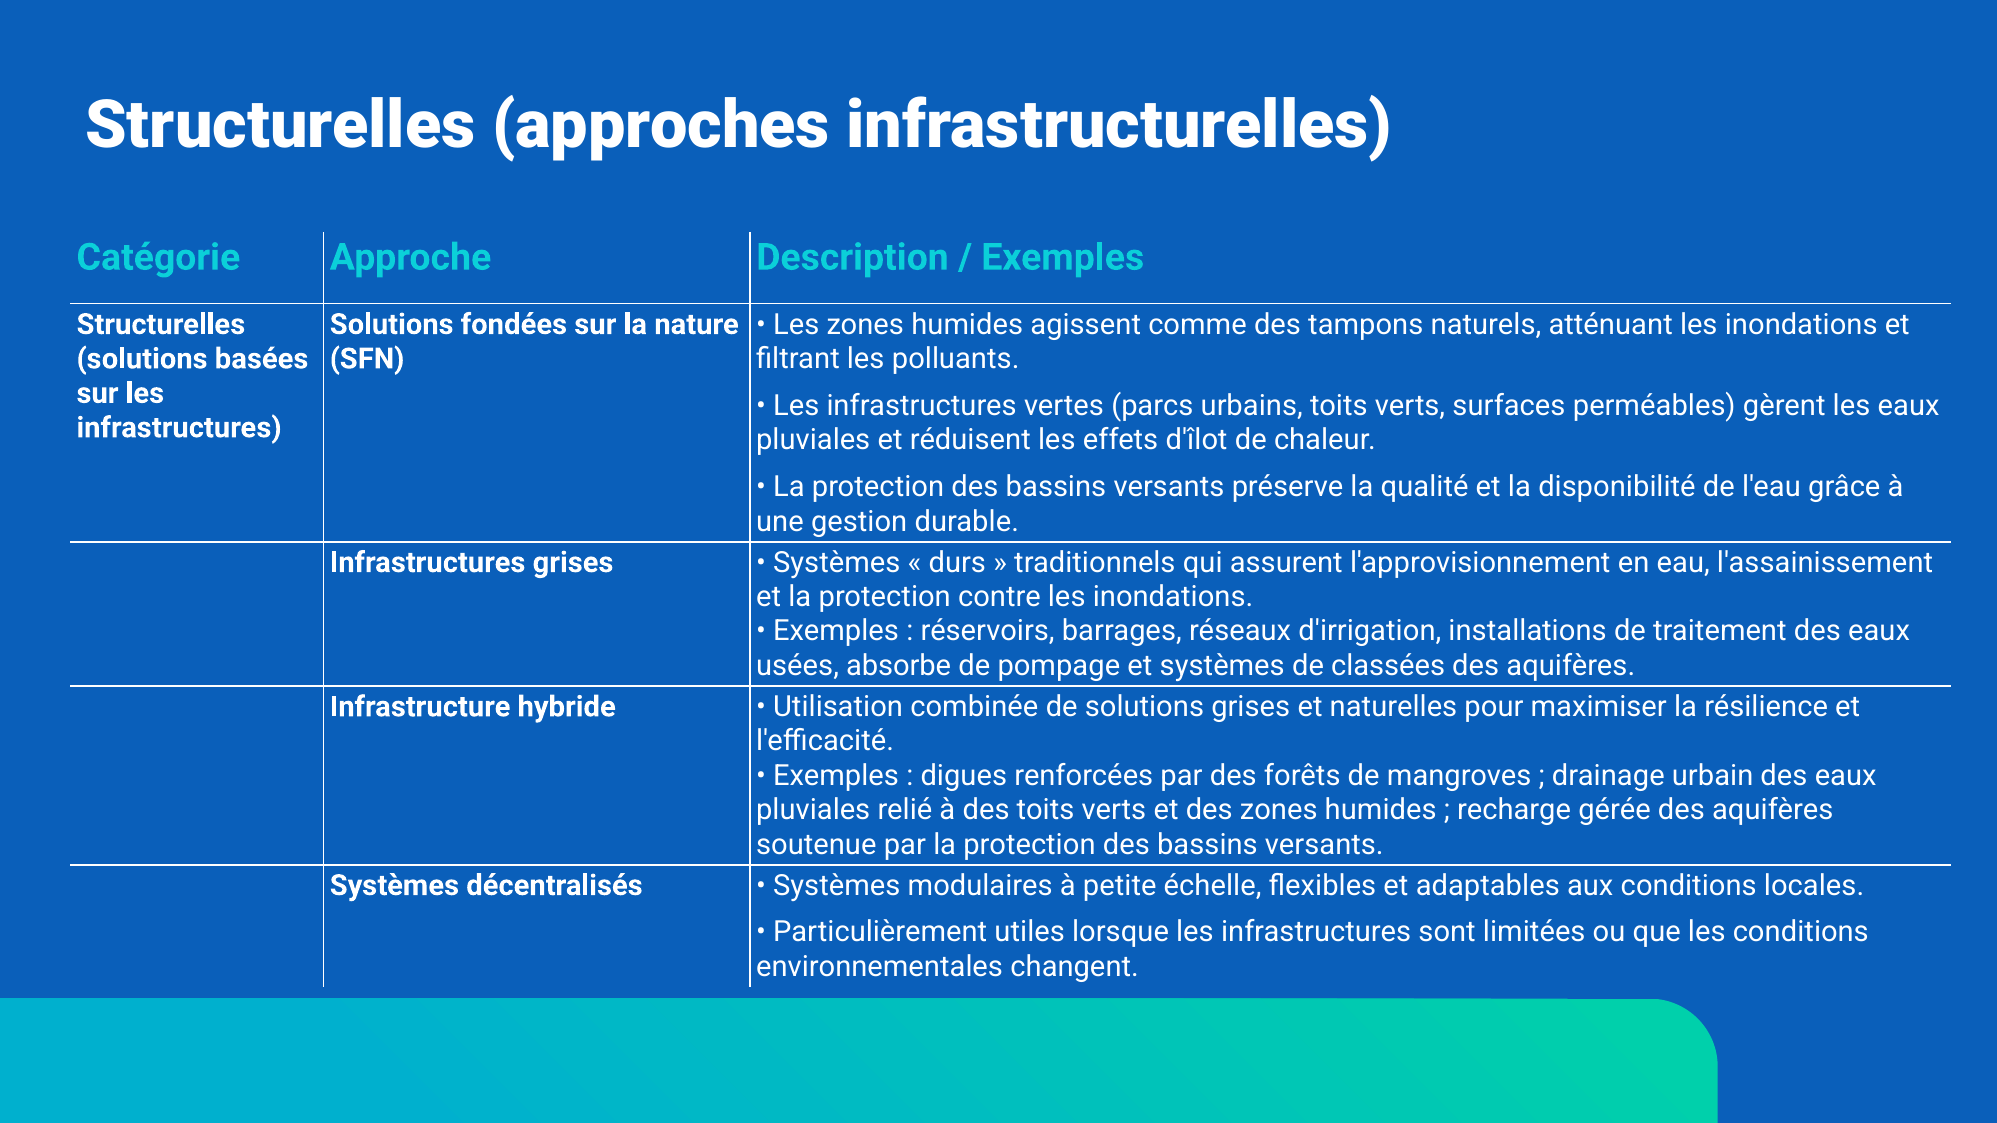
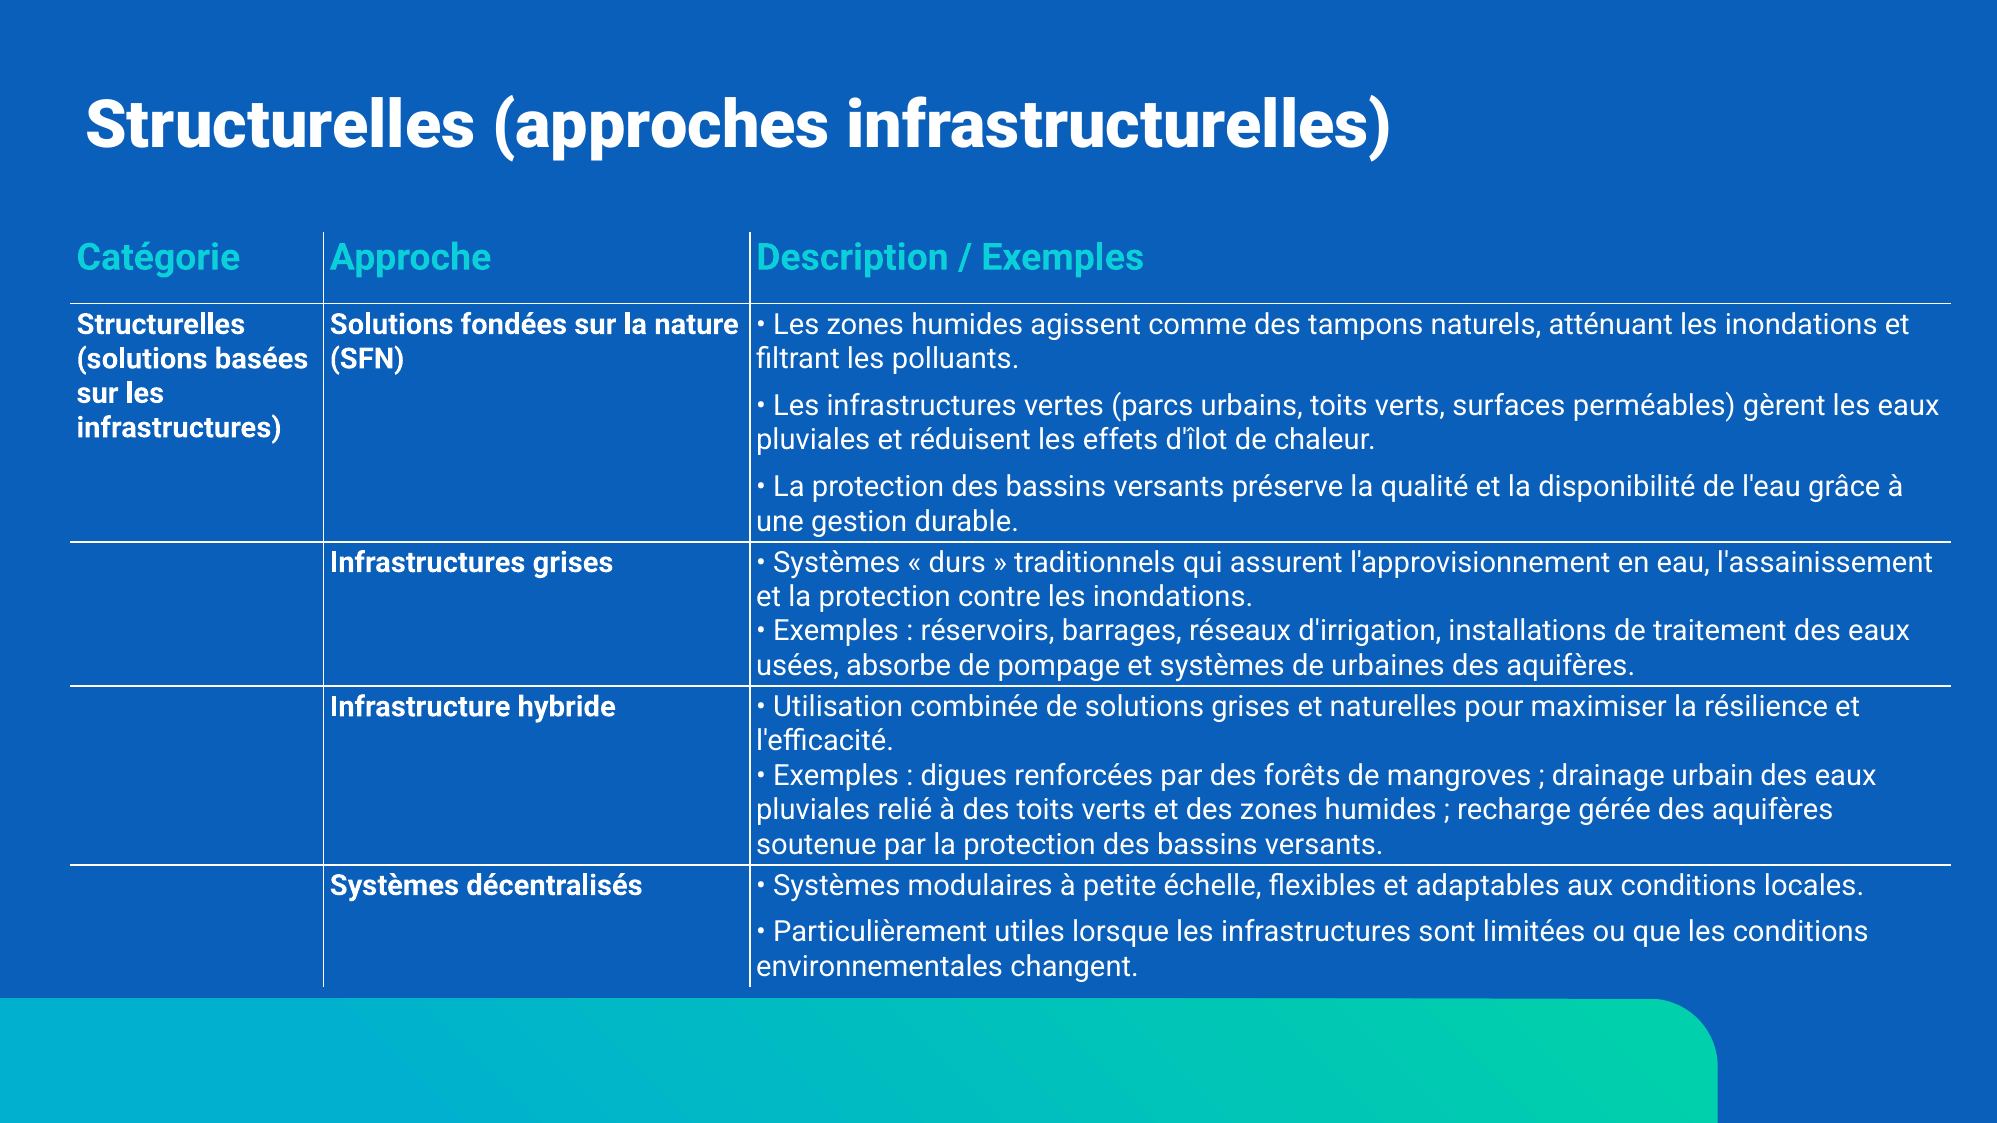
classées: classées -> urbaines
